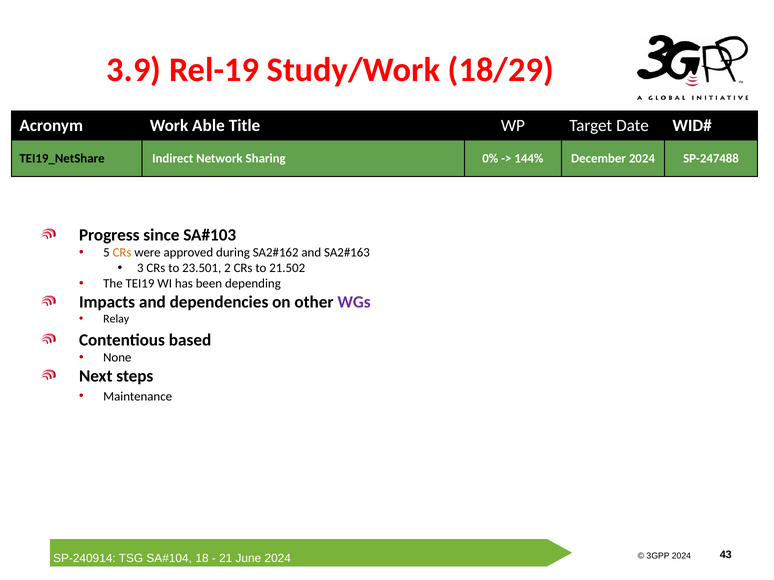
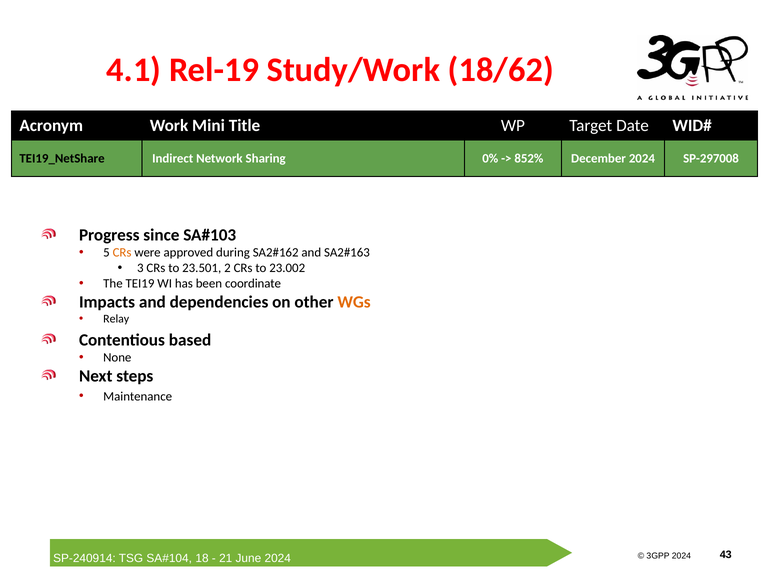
3.9: 3.9 -> 4.1
18/29: 18/29 -> 18/62
Able: Able -> Mini
144%: 144% -> 852%
SP-247488: SP-247488 -> SP-297008
21.502: 21.502 -> 23.002
depending: depending -> coordinate
WGs colour: purple -> orange
